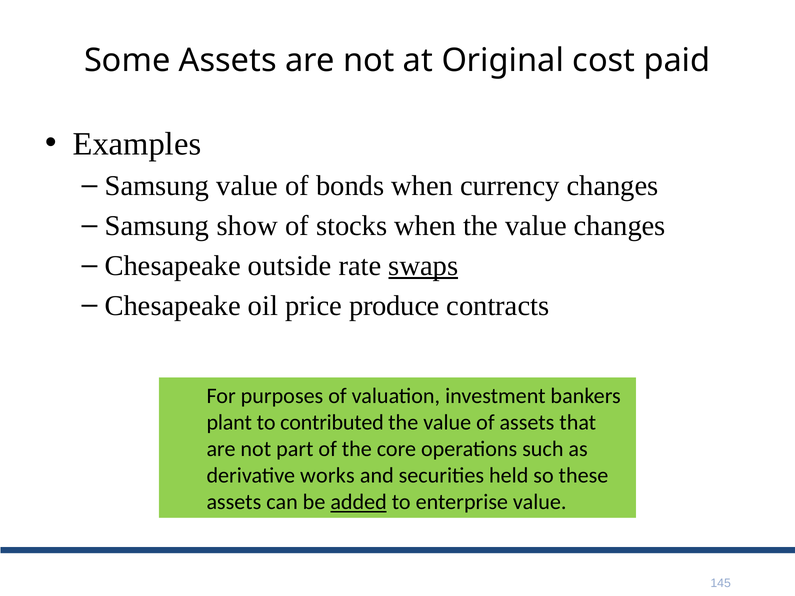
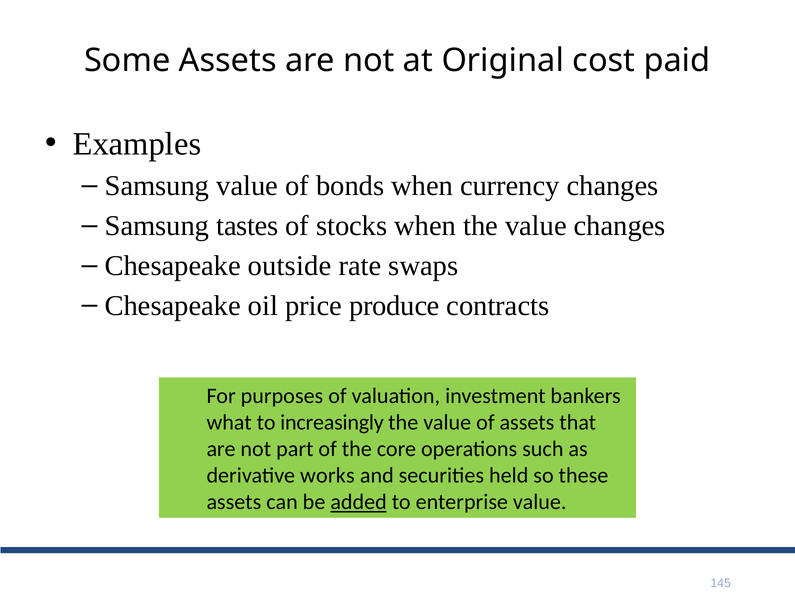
show: show -> tastes
swaps underline: present -> none
plant: plant -> what
contributed: contributed -> increasingly
